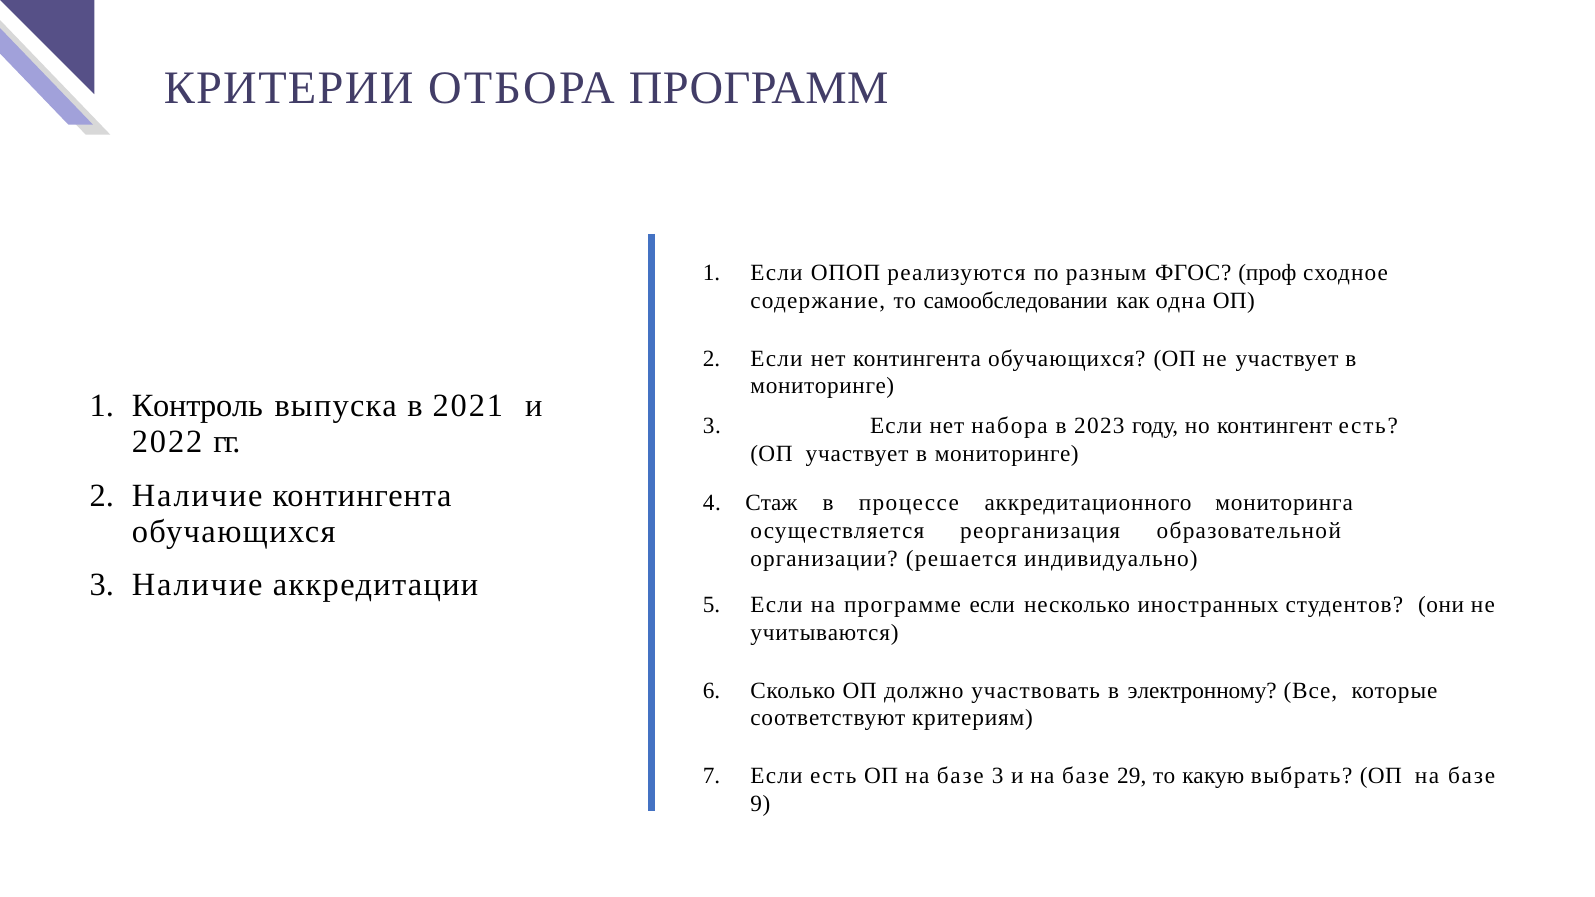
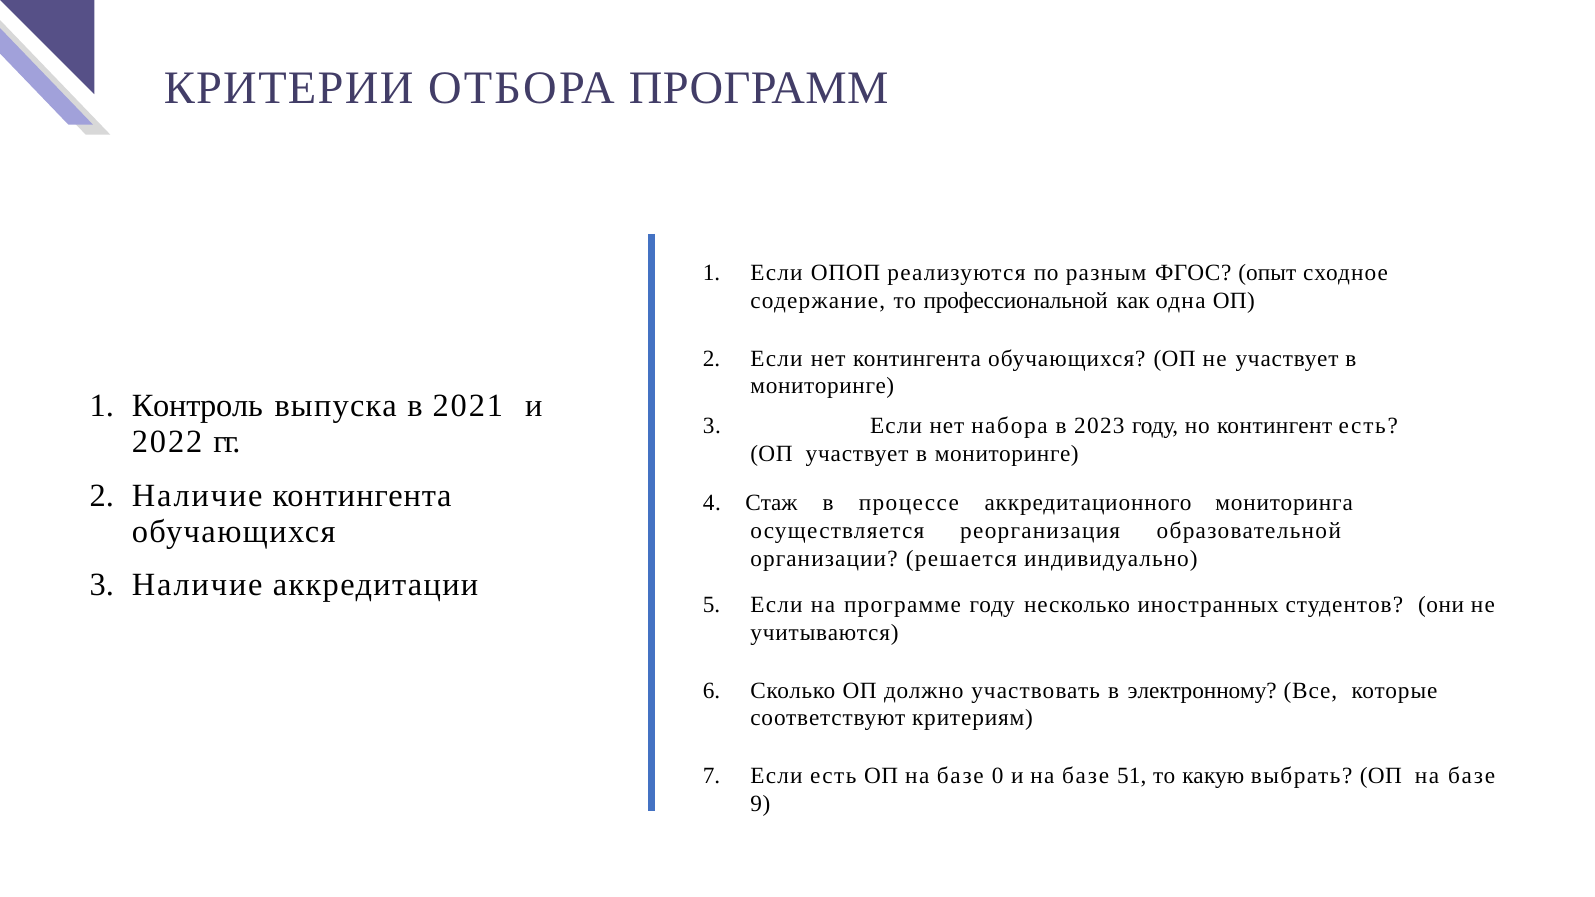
проф: проф -> опыт
самообследовании: самообследовании -> профессиональной
программе если: если -> году
базе 3: 3 -> 0
29: 29 -> 51
